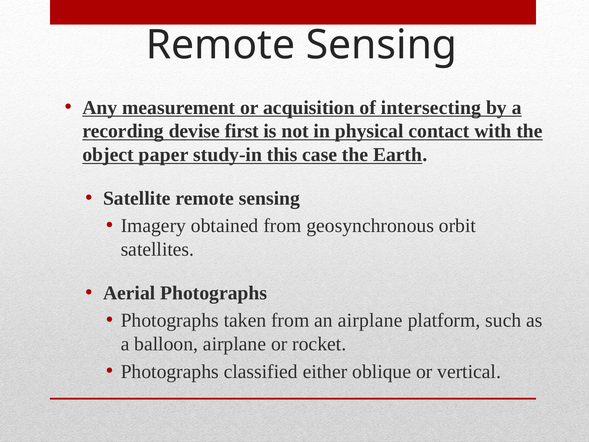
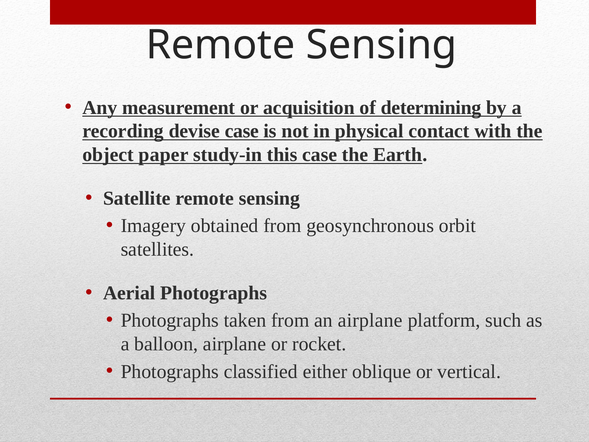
intersecting: intersecting -> determining
devise first: first -> case
